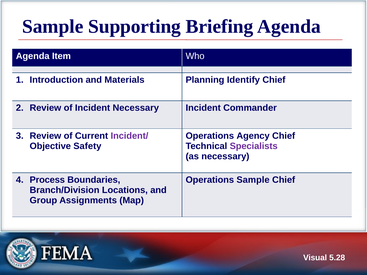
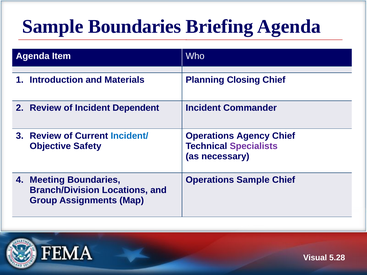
Sample Supporting: Supporting -> Boundaries
Identify: Identify -> Closing
Incident Necessary: Necessary -> Dependent
Incident/ colour: purple -> blue
Process: Process -> Meeting
